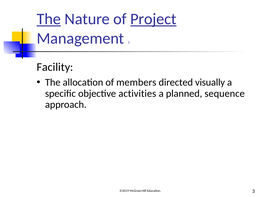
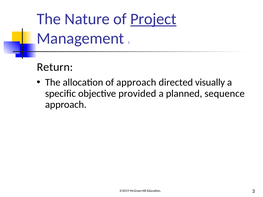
The at (49, 19) underline: present -> none
Facility: Facility -> Return
of members: members -> approach
activities: activities -> provided
